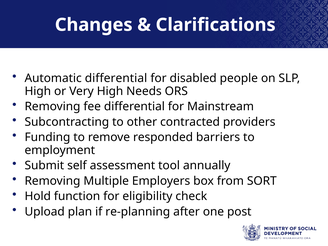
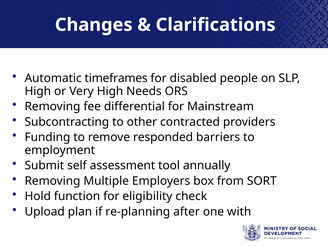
Automatic differential: differential -> timeframes
post: post -> with
